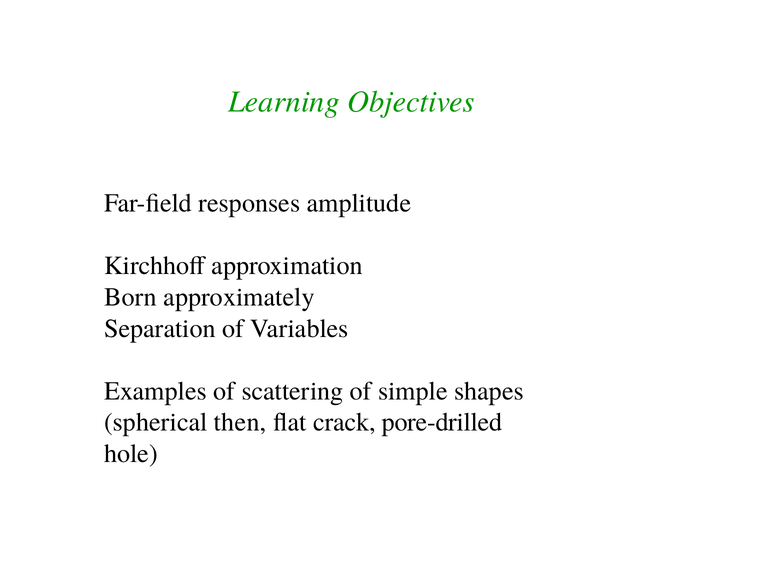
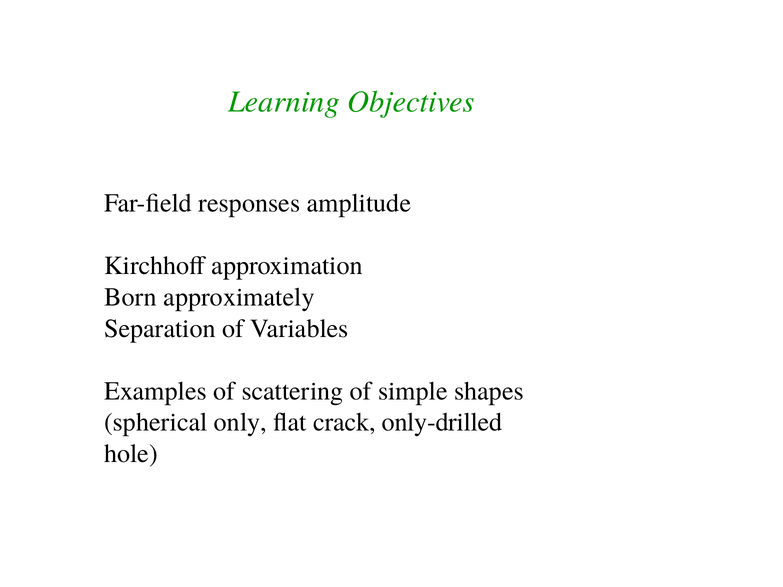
then: then -> only
pore-drilled: pore-drilled -> only-drilled
